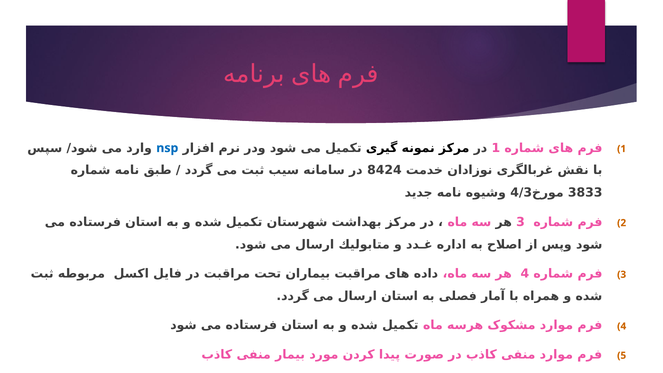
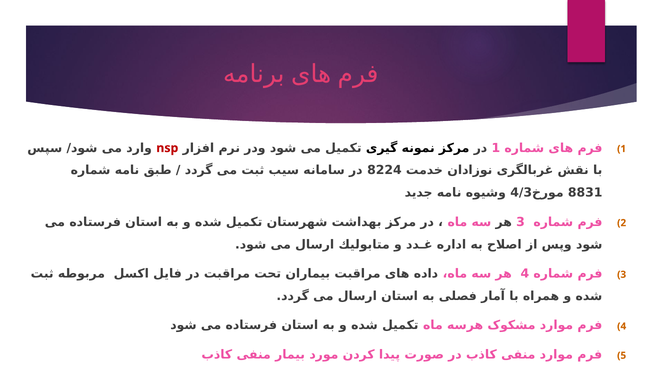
nsp colour: blue -> red
8424: 8424 -> 8224
3833: 3833 -> 8831
